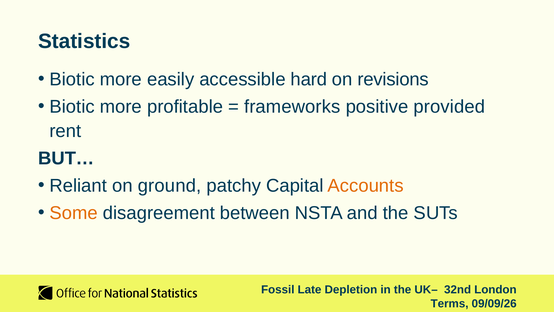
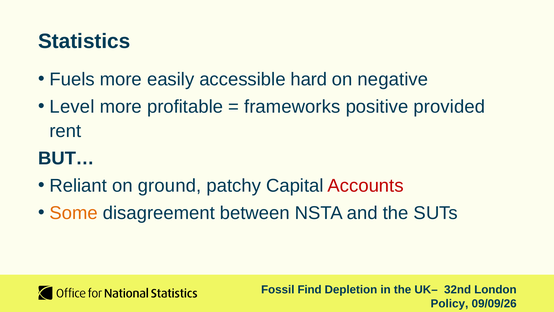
Biotic at (72, 79): Biotic -> Fuels
revisions: revisions -> negative
Biotic at (72, 107): Biotic -> Level
Accounts colour: orange -> red
Late: Late -> Find
Terms: Terms -> Policy
